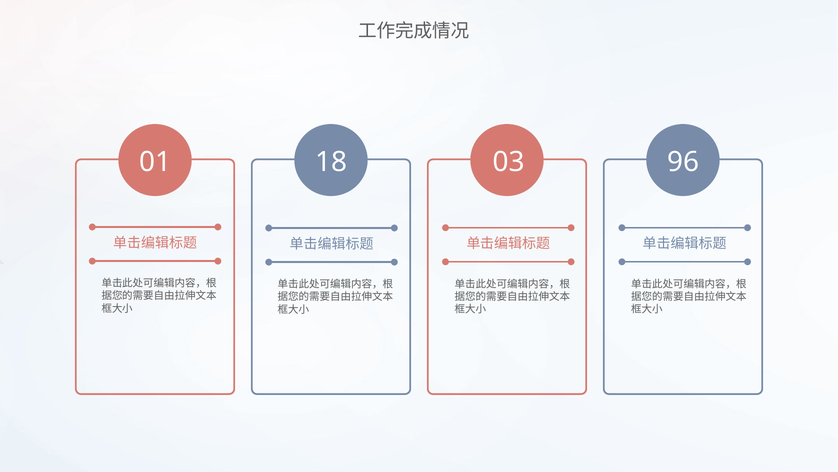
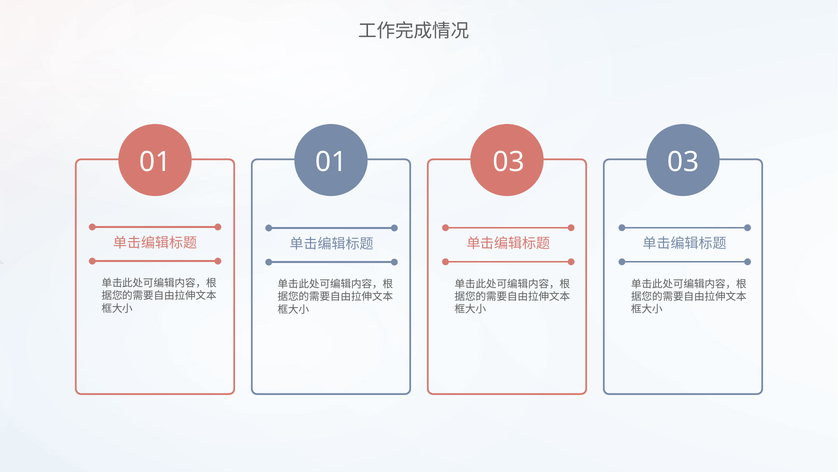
01 18: 18 -> 01
03 96: 96 -> 03
